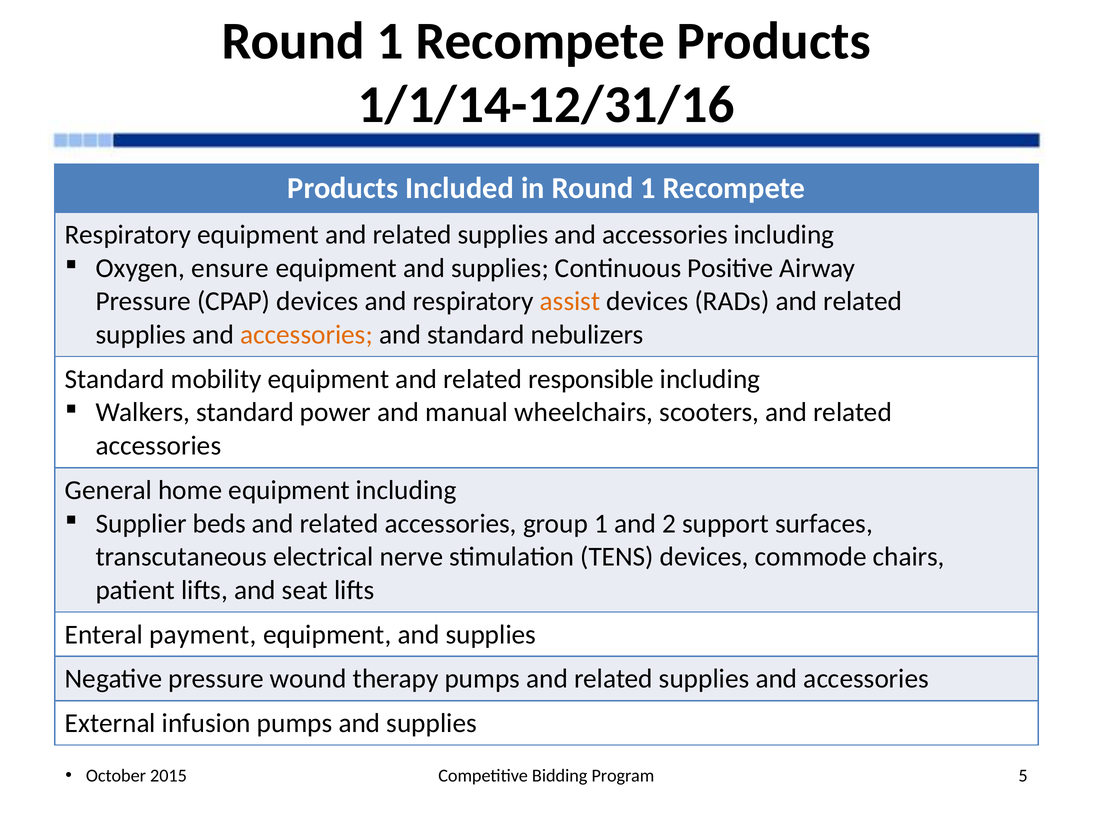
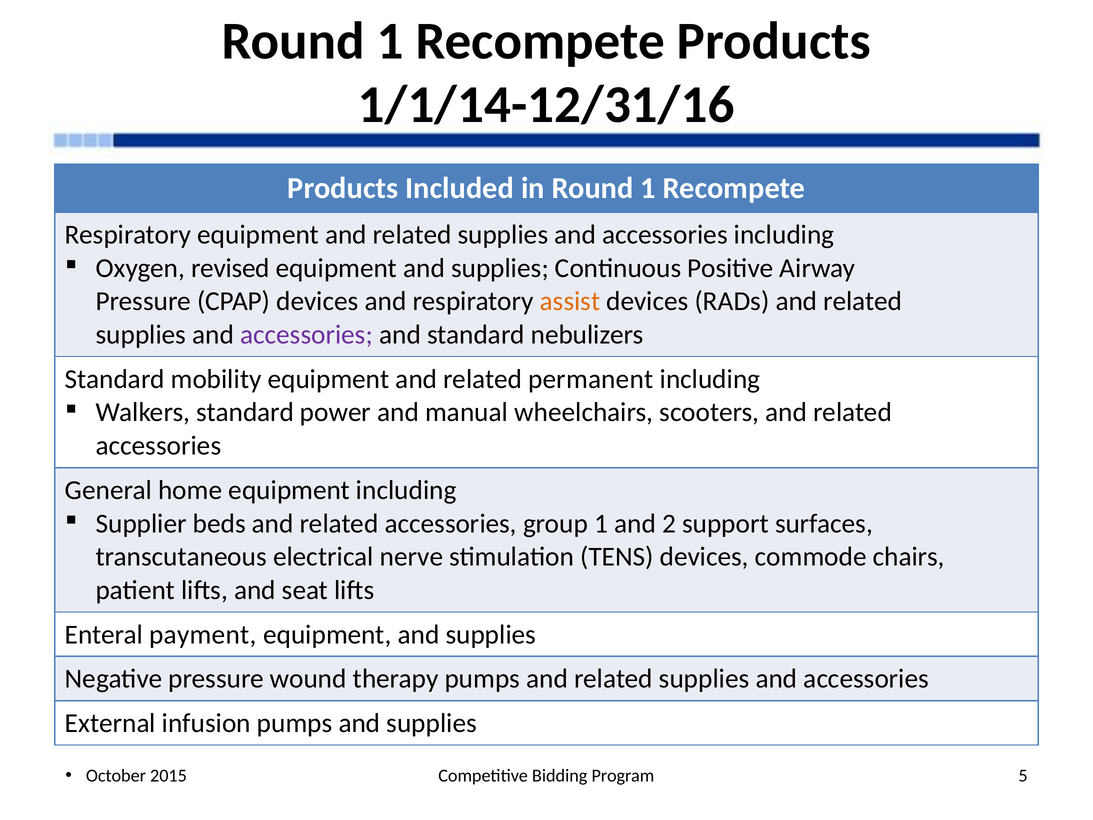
ensure: ensure -> revised
accessories at (307, 335) colour: orange -> purple
responsible: responsible -> permanent
